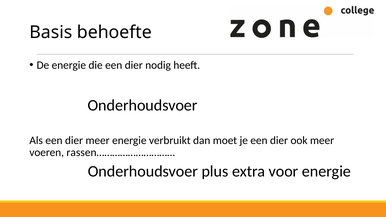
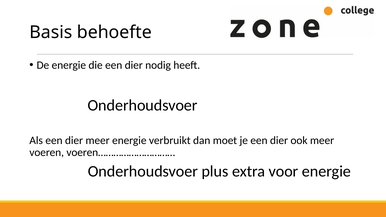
rassen…………………………: rassen………………………… -> voeren…………………………
